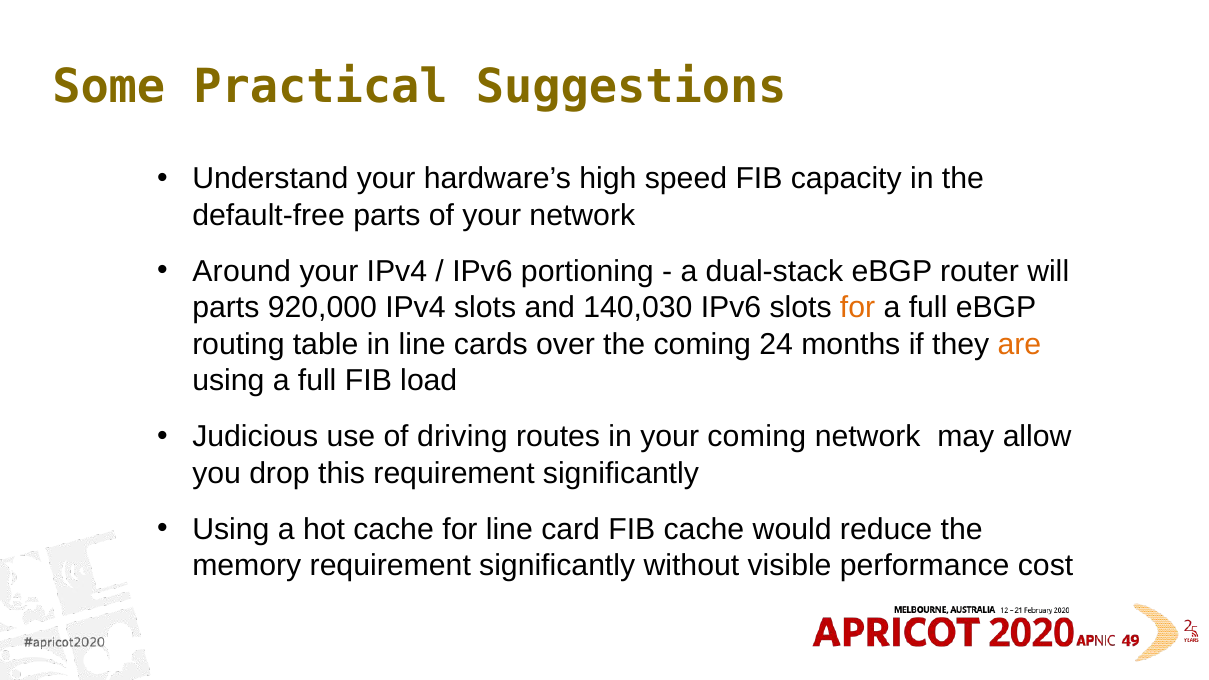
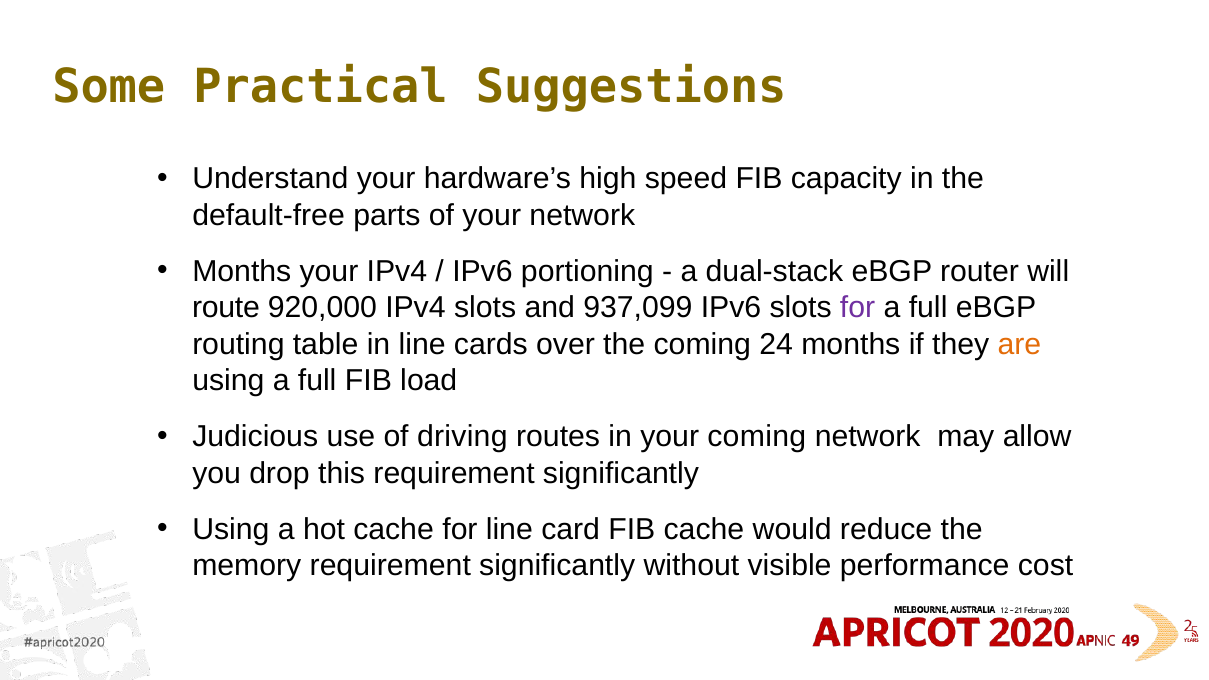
Around at (242, 272): Around -> Months
parts at (226, 308): parts -> route
140,030: 140,030 -> 937,099
for at (858, 308) colour: orange -> purple
